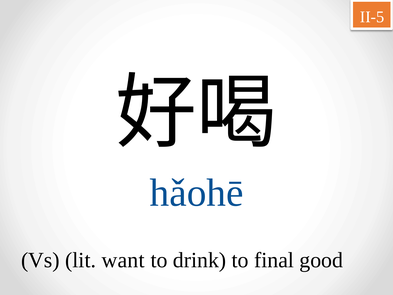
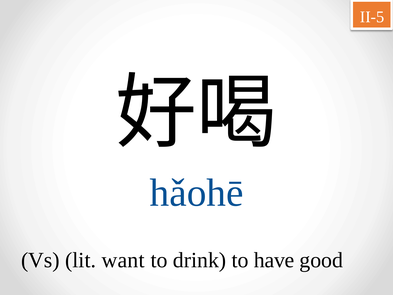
final: final -> have
